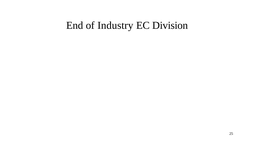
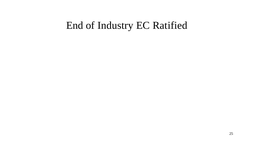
Division: Division -> Ratified
